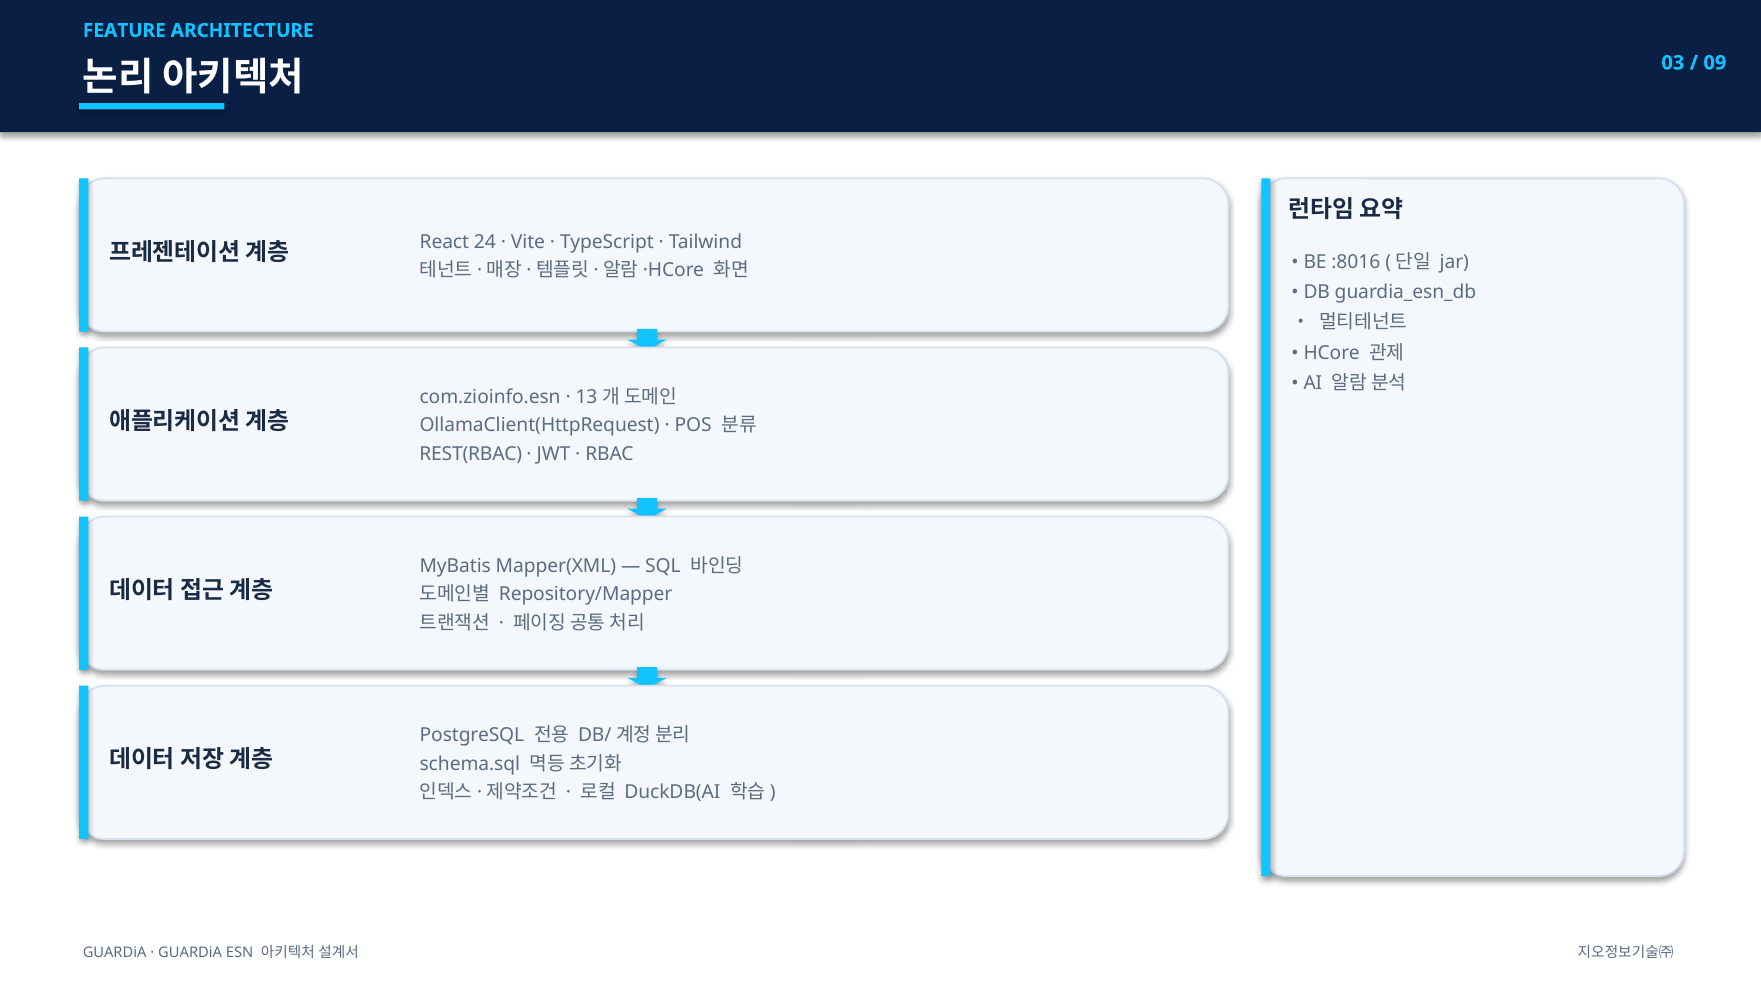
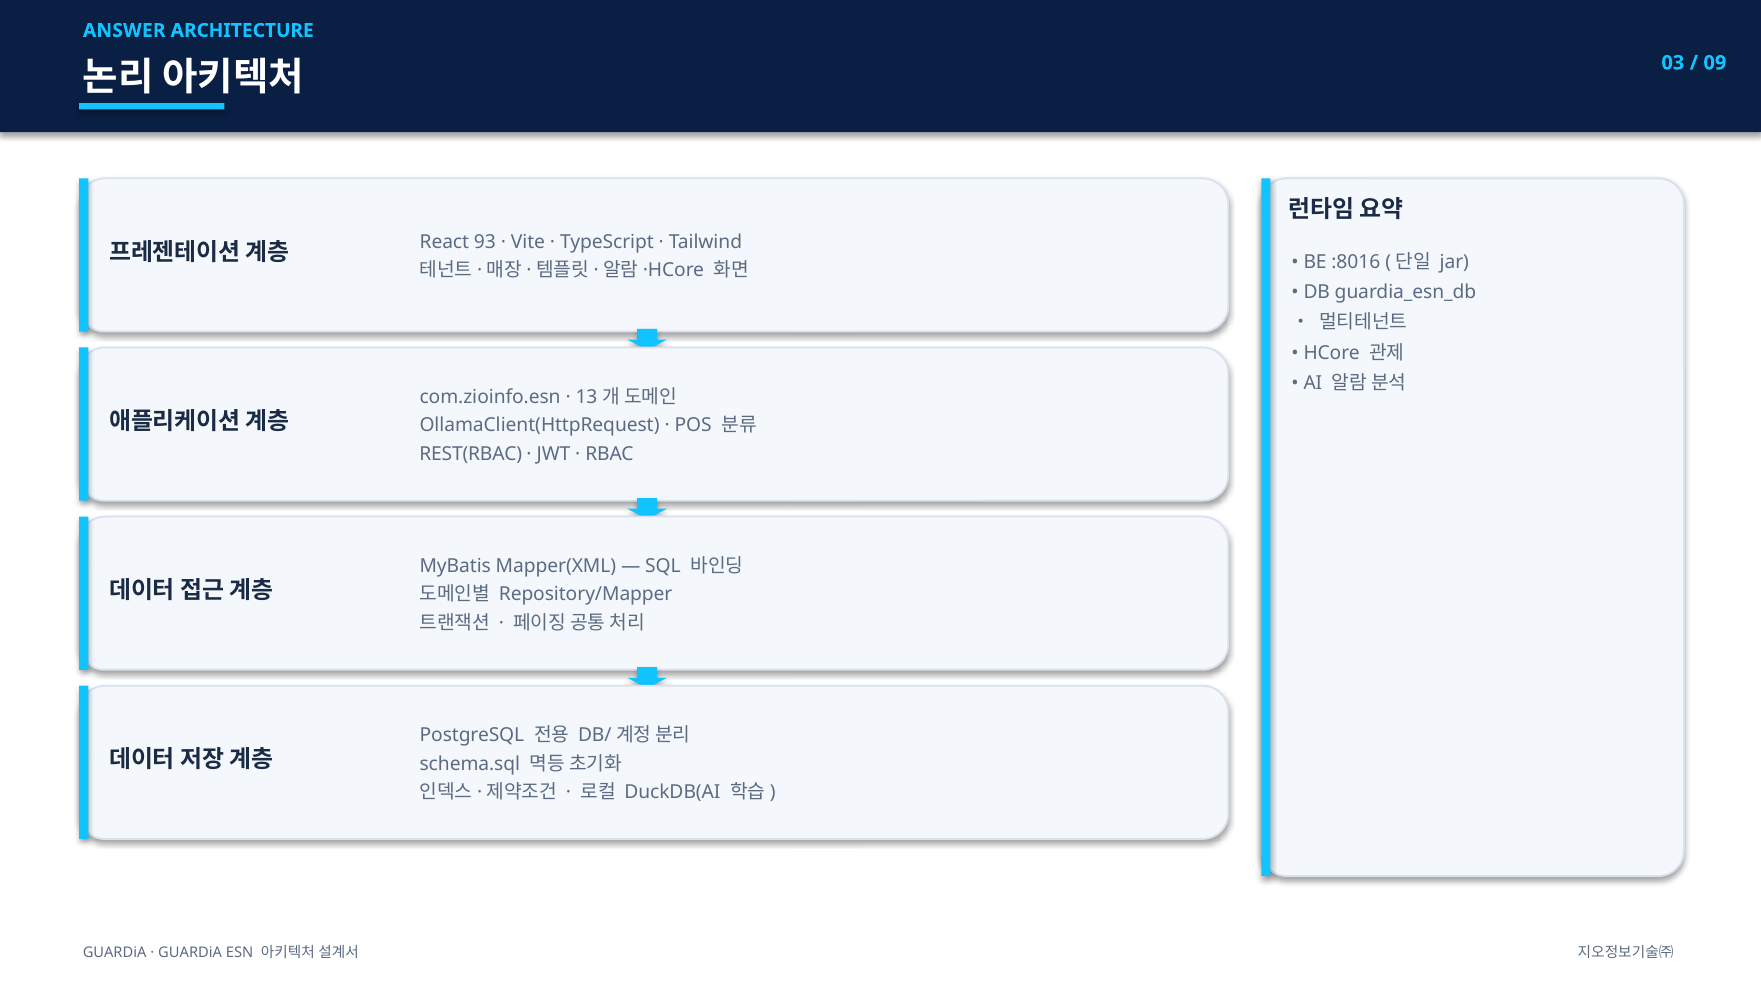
FEATURE: FEATURE -> ANSWER
24: 24 -> 93
